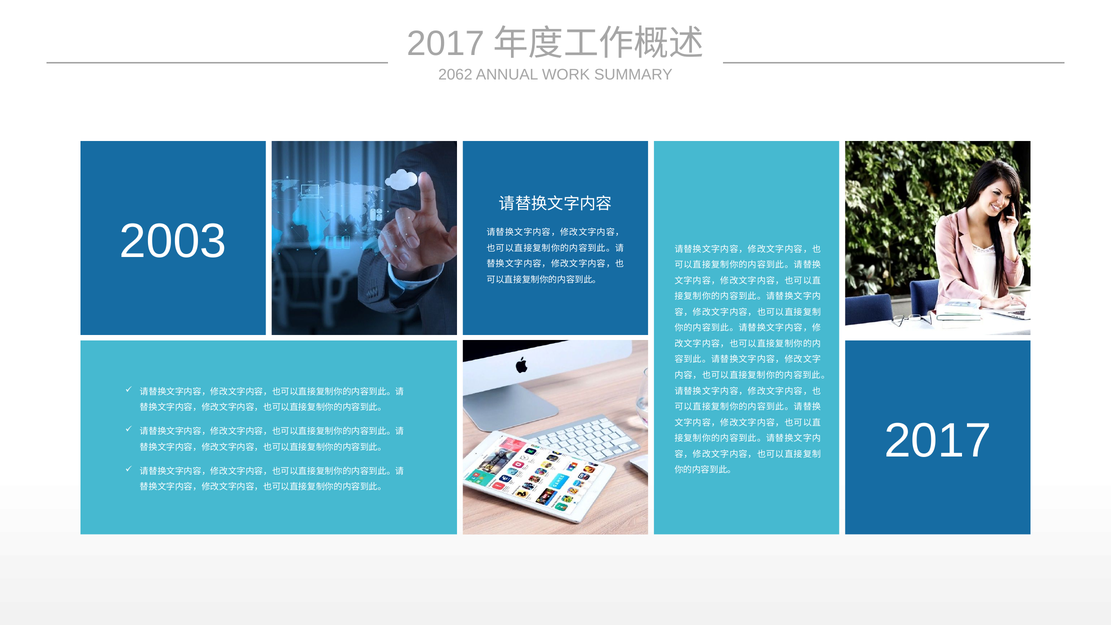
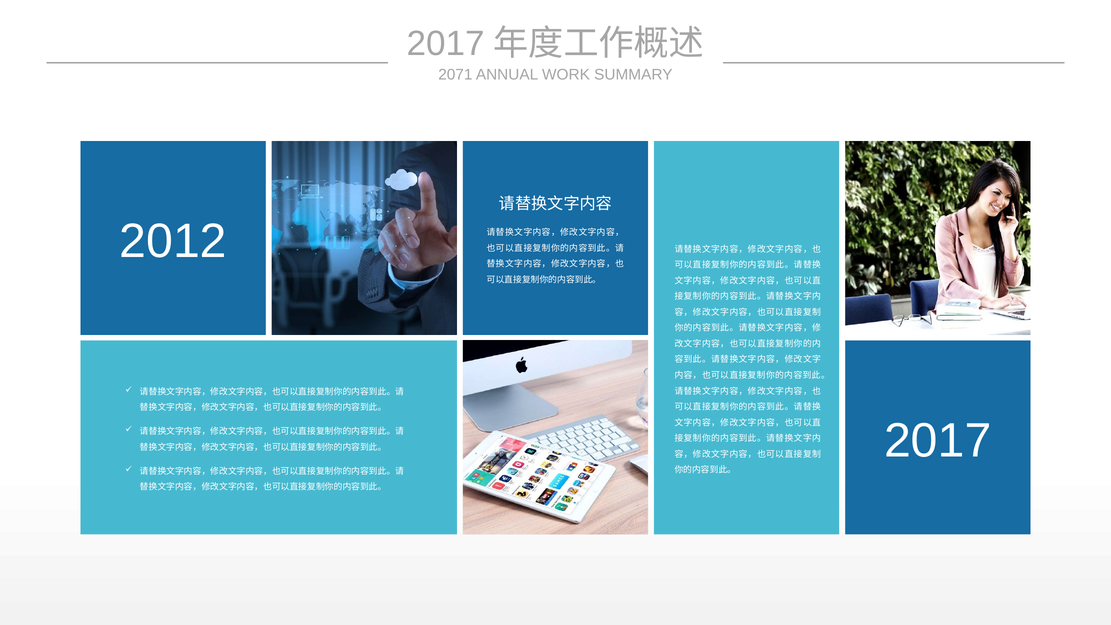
2062: 2062 -> 2071
2003: 2003 -> 2012
